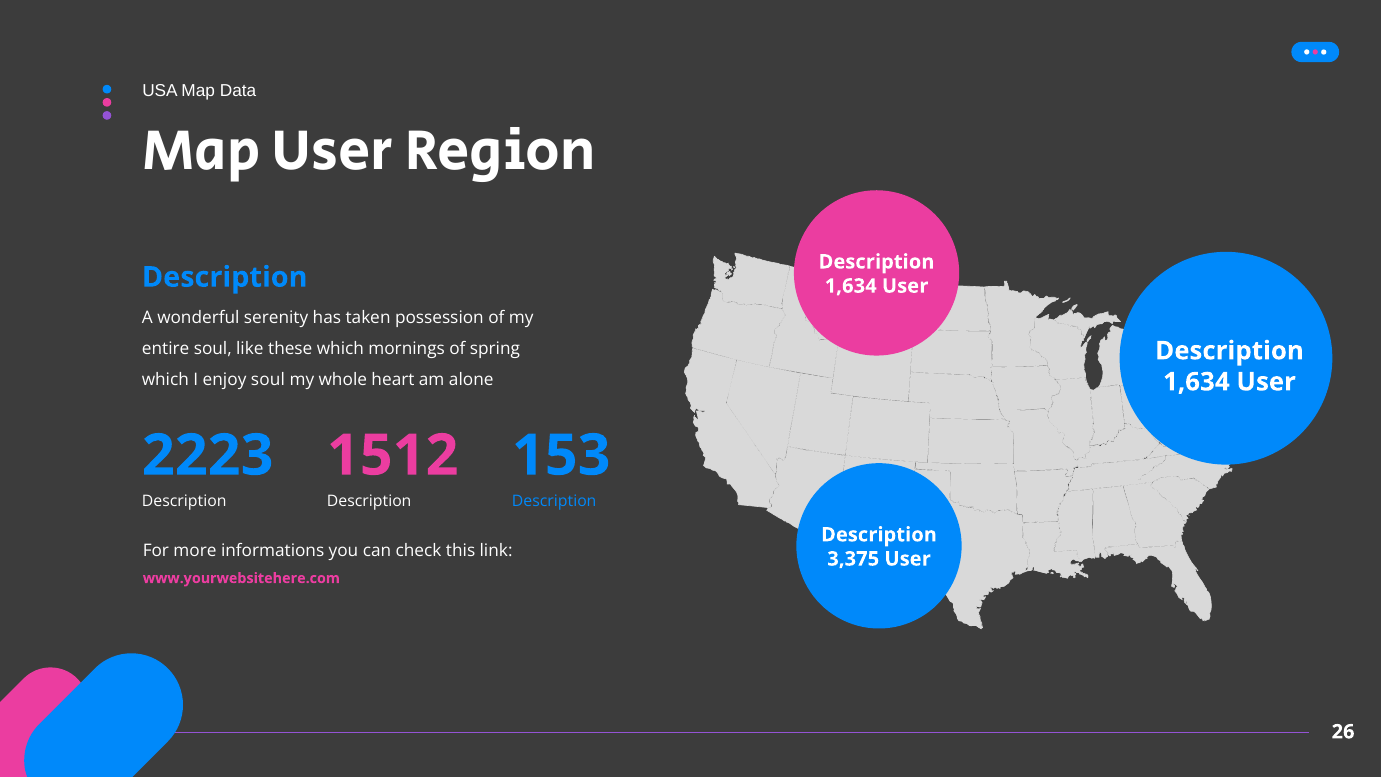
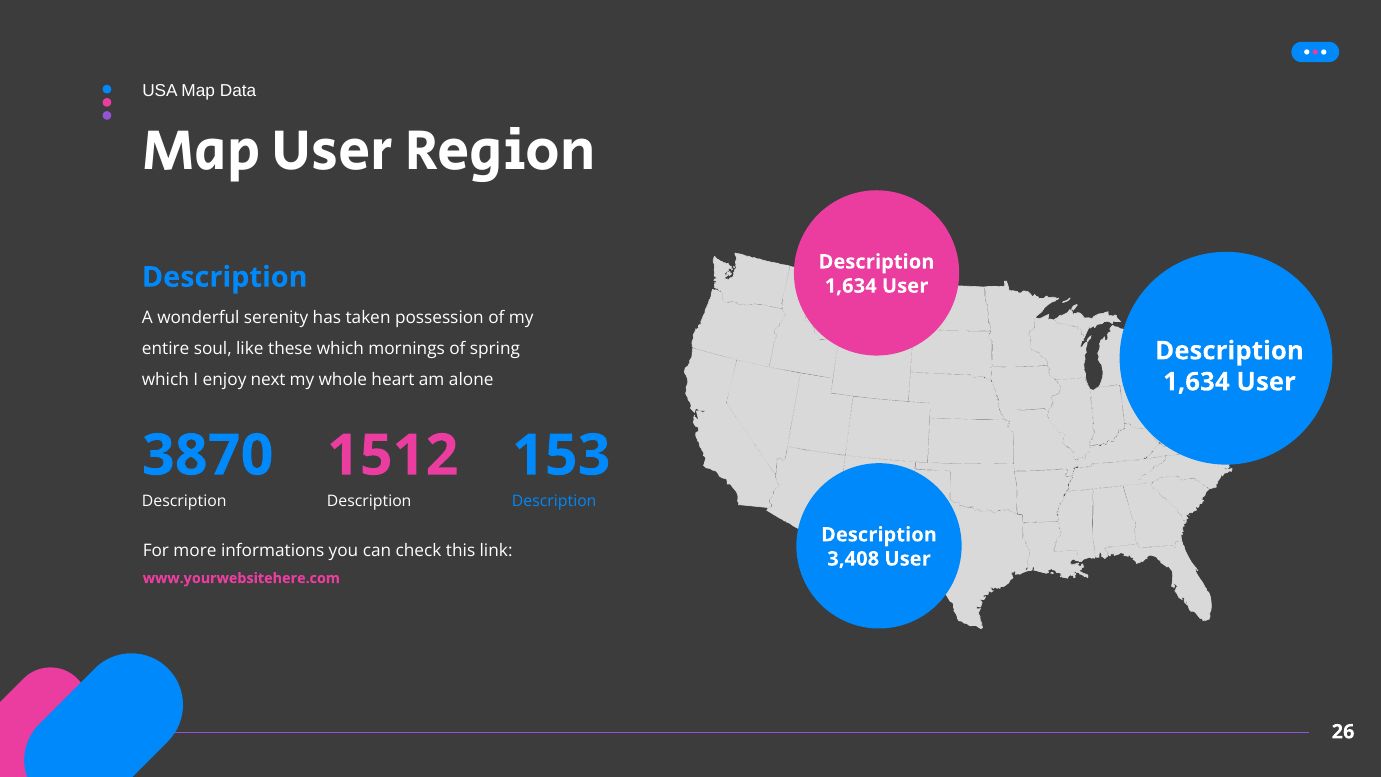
enjoy soul: soul -> next
2223: 2223 -> 3870
3,375: 3,375 -> 3,408
